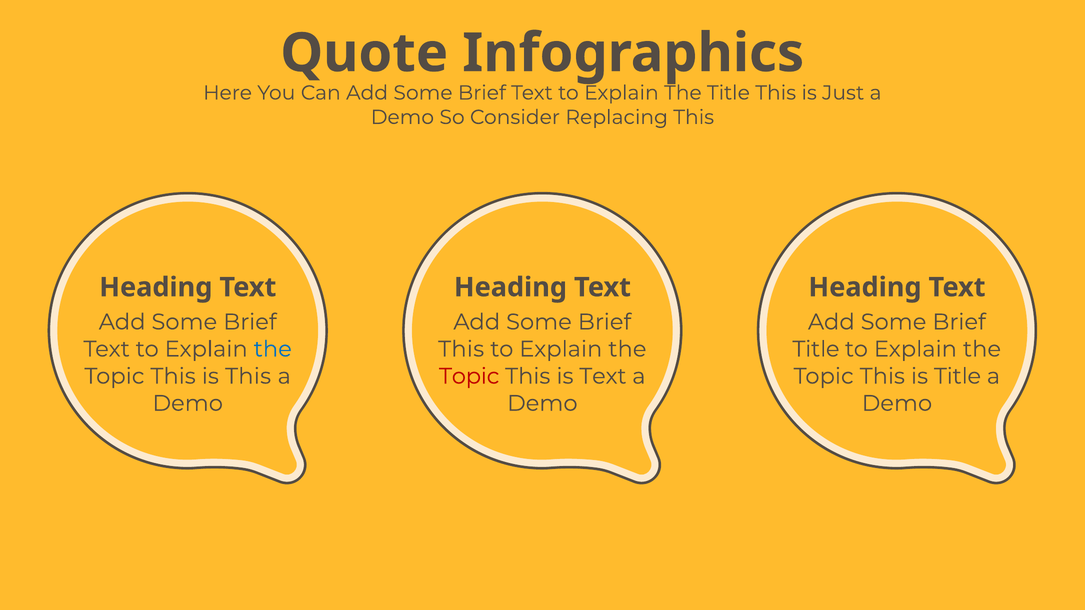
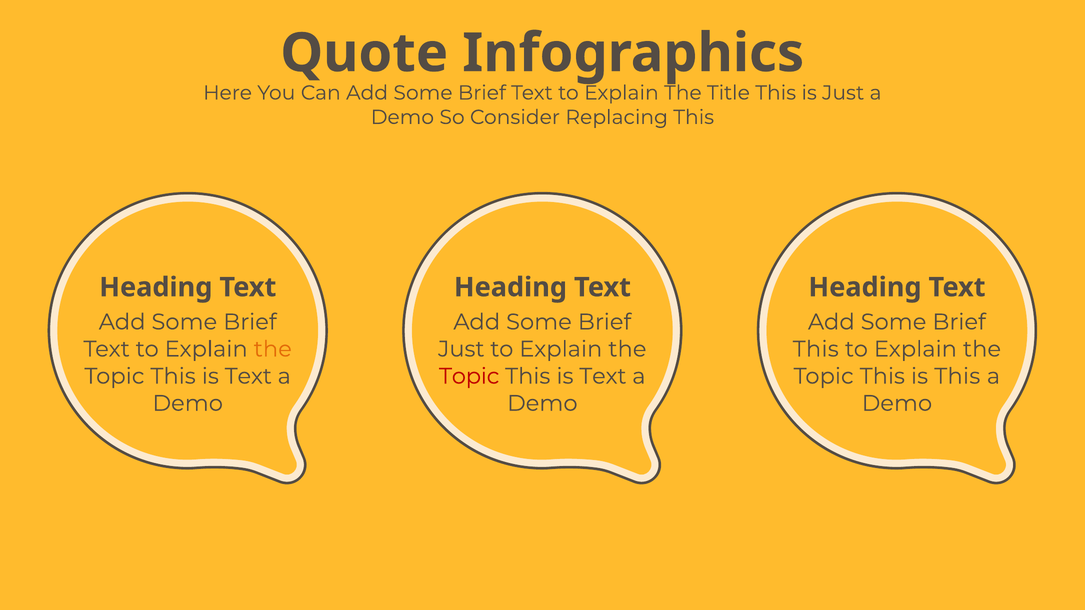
the at (273, 349) colour: blue -> orange
This at (461, 349): This -> Just
Title at (816, 349): Title -> This
This at (248, 376): This -> Text
is Title: Title -> This
